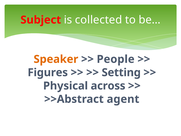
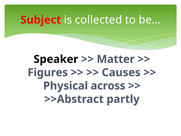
Speaker colour: orange -> black
People: People -> Matter
Setting: Setting -> Causes
agent: agent -> partly
